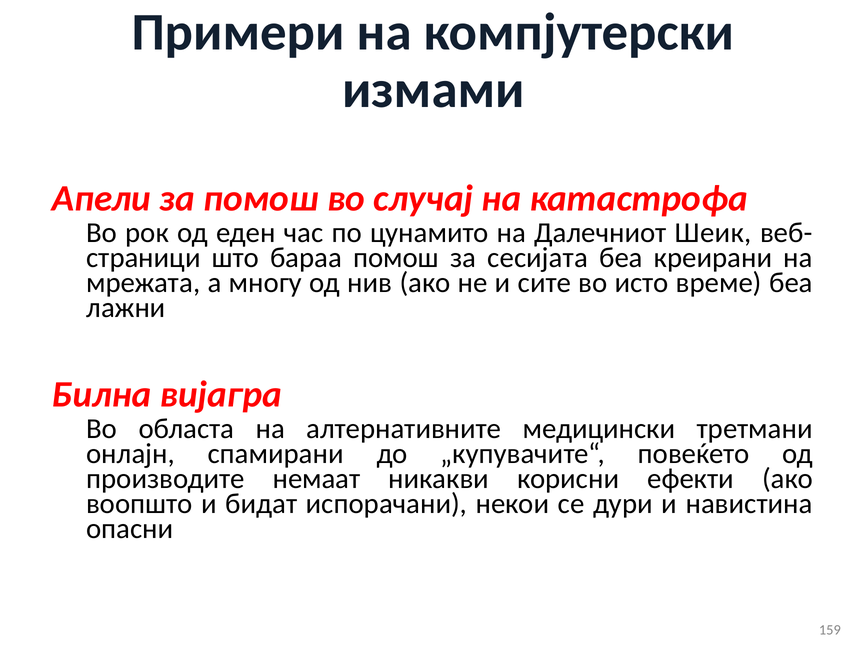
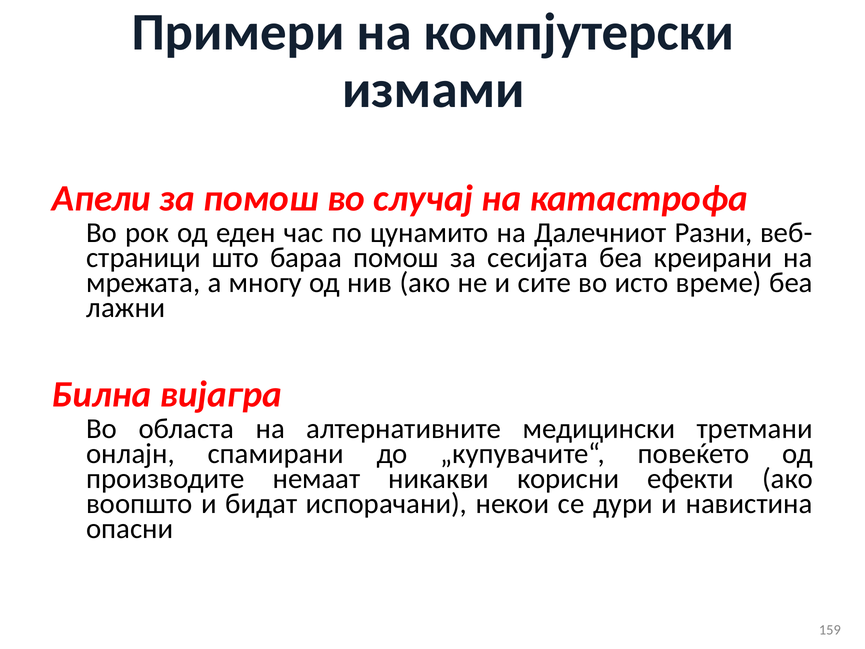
Шеик: Шеик -> Разни
